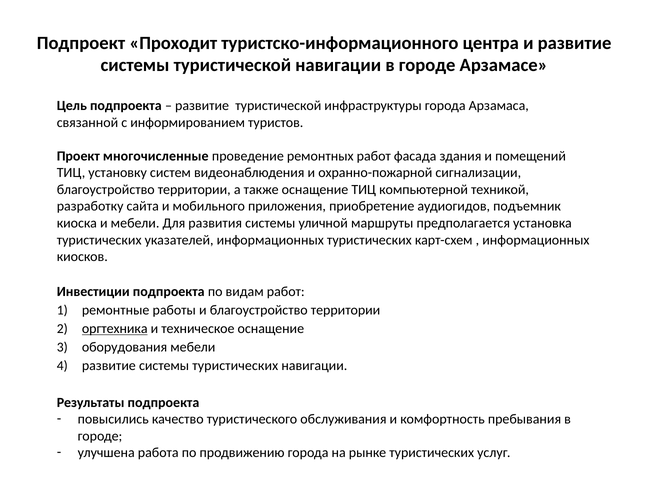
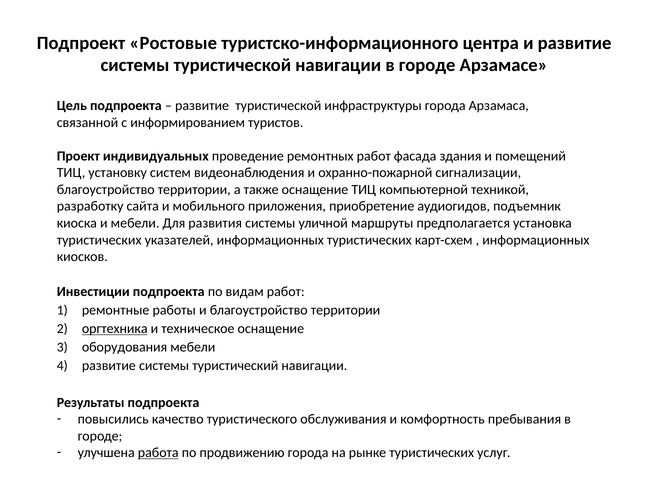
Проходит: Проходит -> Ростовые
многочисленные: многочисленные -> индивидуальных
системы туристических: туристических -> туристический
работа underline: none -> present
